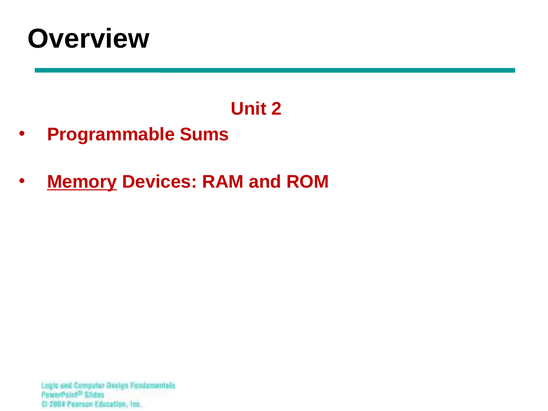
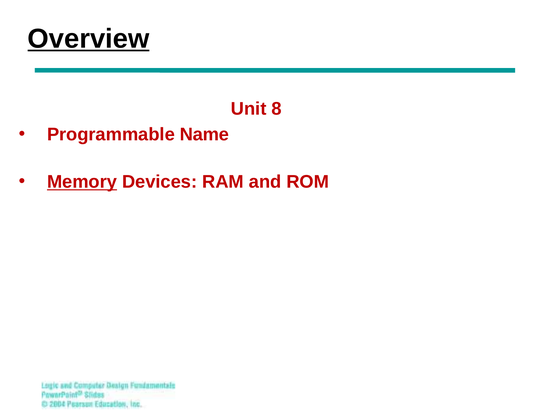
Overview underline: none -> present
2: 2 -> 8
Sums: Sums -> Name
